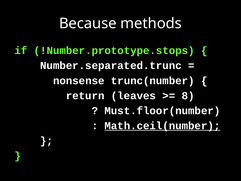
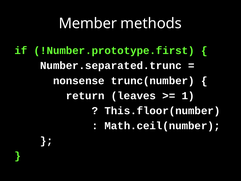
Because: Because -> Member
!Number.prototype.stops: !Number.prototype.stops -> !Number.prototype.first
8: 8 -> 1
Must.floor(number: Must.floor(number -> This.floor(number
Math.ceil(number underline: present -> none
